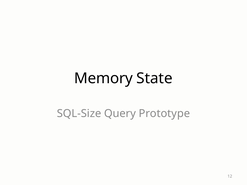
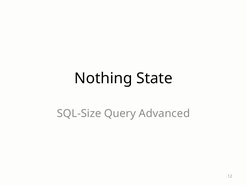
Memory: Memory -> Nothing
Prototype: Prototype -> Advanced
